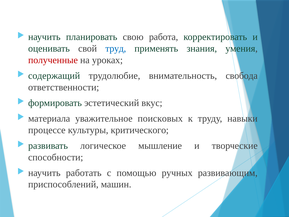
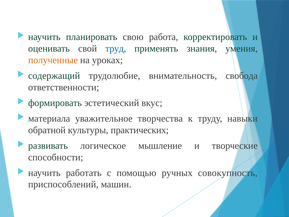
полученные colour: red -> orange
поисковых: поисковых -> творчества
процессе: процессе -> обратной
критического: критического -> практических
развивающим: развивающим -> совокупность
